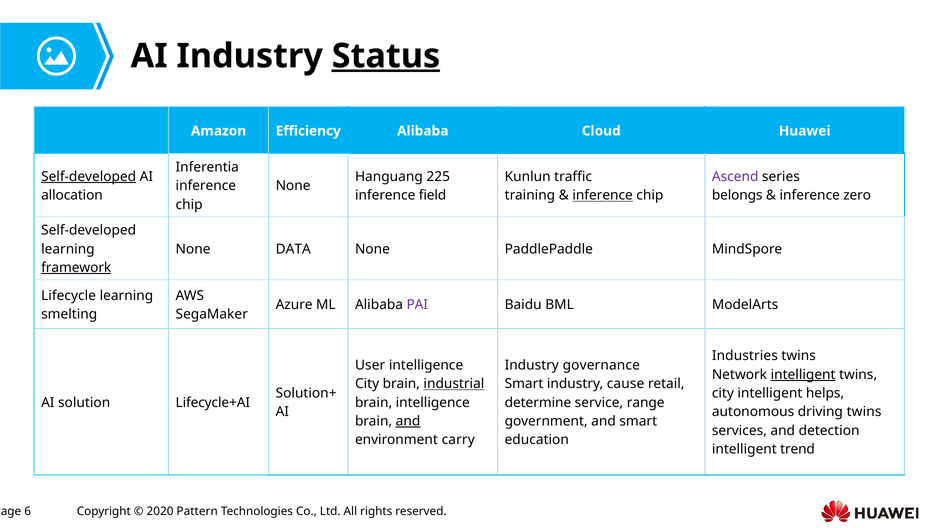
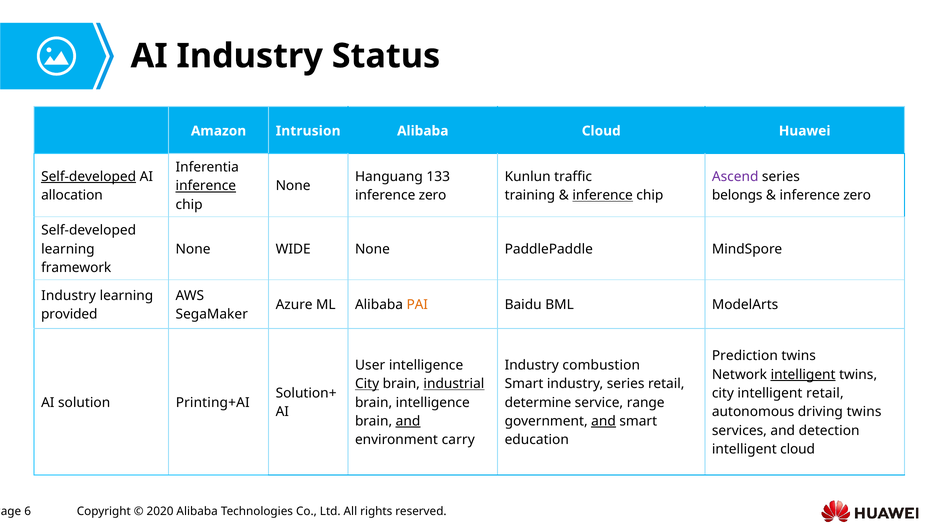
Status underline: present -> none
Efficiency: Efficiency -> Intrusion
225: 225 -> 133
inference at (206, 186) underline: none -> present
field at (433, 195): field -> zero
DATA: DATA -> WIDE
framework underline: present -> none
Lifecycle at (69, 296): Lifecycle -> Industry
PAI colour: purple -> orange
smelting: smelting -> provided
Industries: Industries -> Prediction
governance: governance -> combustion
City at (367, 384) underline: none -> present
industry cause: cause -> series
intelligent helps: helps -> retail
Lifecycle+AI: Lifecycle+AI -> Printing+AI
and at (604, 421) underline: none -> present
intelligent trend: trend -> cloud
Pattern at (197, 512): Pattern -> Alibaba
